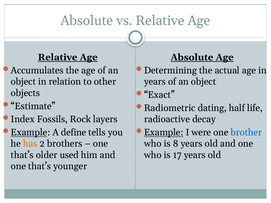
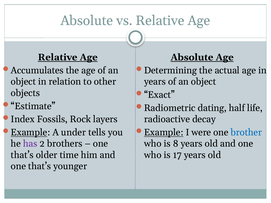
define: define -> under
has colour: orange -> purple
used: used -> time
